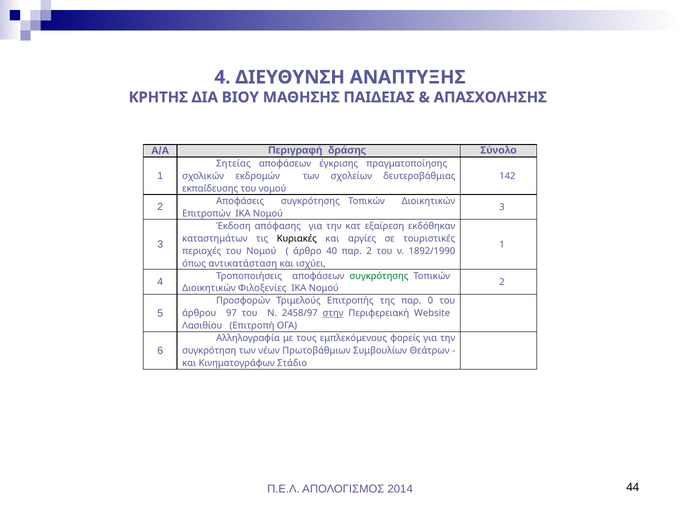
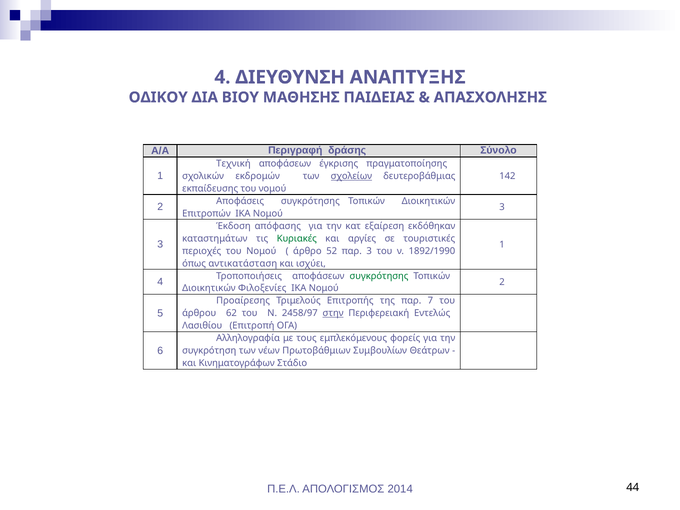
ΚΡΗΤΗΣ: ΚΡΗΤΗΣ -> ΟΔΙΚΟΥ
Σητείας: Σητείας -> Τεχνική
σχολείων underline: none -> present
Κυριακές colour: black -> green
40: 40 -> 52
παρ 2: 2 -> 3
Προσφορών: Προσφορών -> Προαίρεσης
0: 0 -> 7
97: 97 -> 62
Website: Website -> Εντελώς
